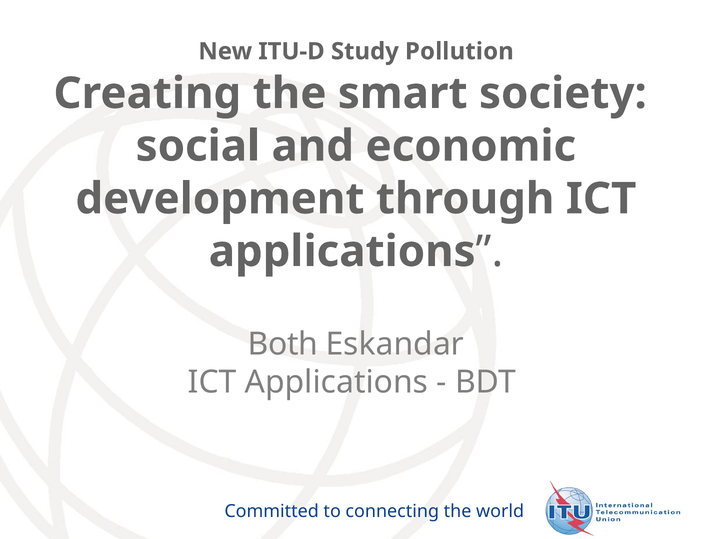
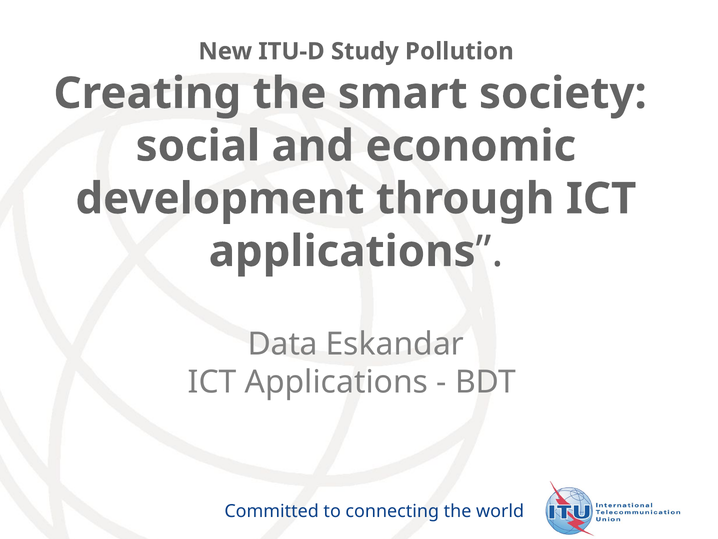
Both: Both -> Data
